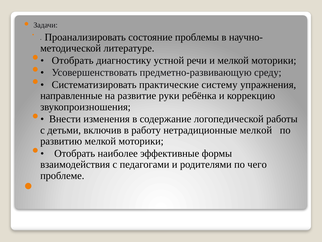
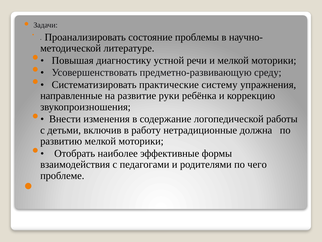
Отобрать at (73, 60): Отобрать -> Повышая
нетрадиционные мелкой: мелкой -> должна
